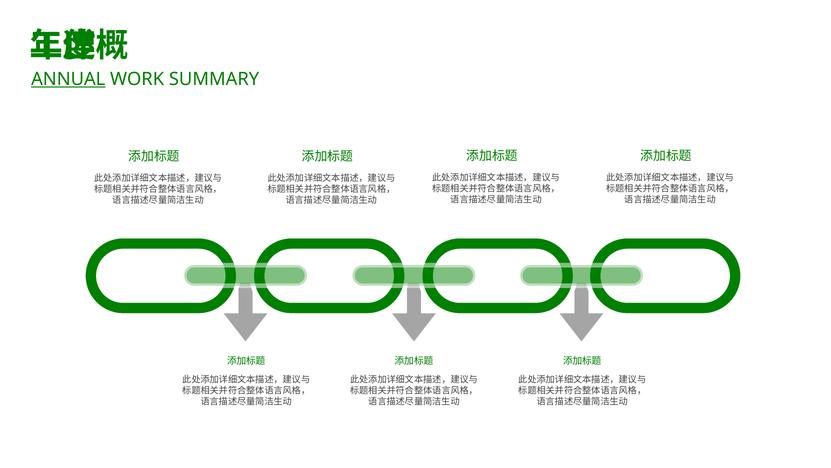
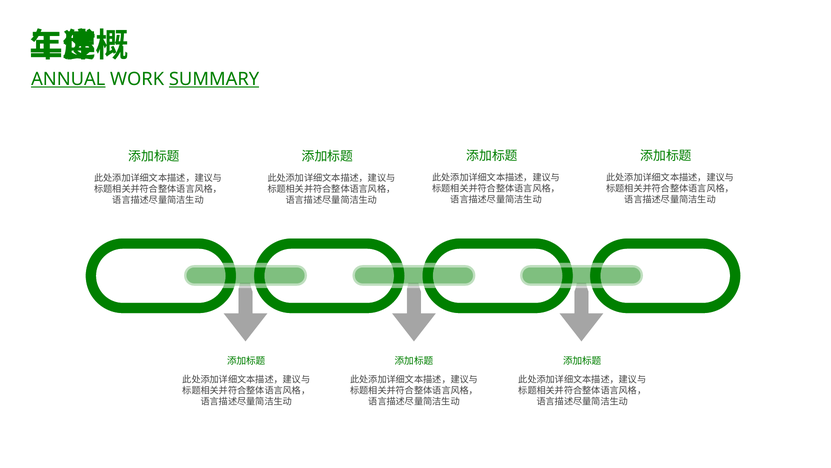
SUMMARY underline: none -> present
